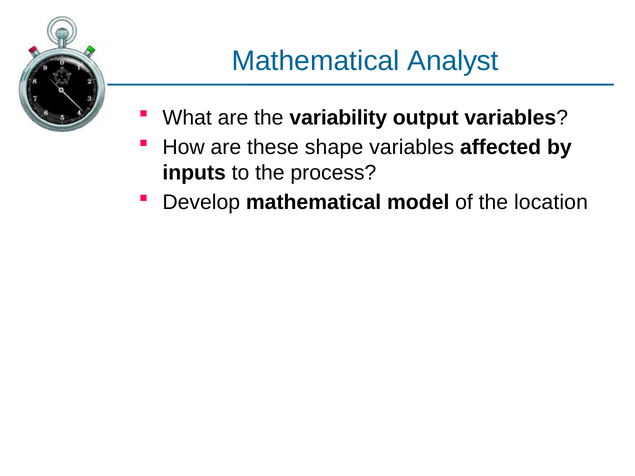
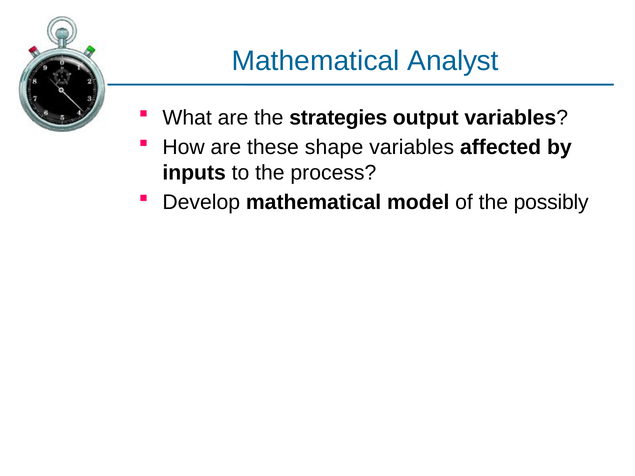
variability: variability -> strategies
location: location -> possibly
